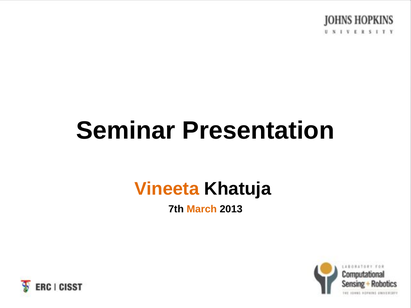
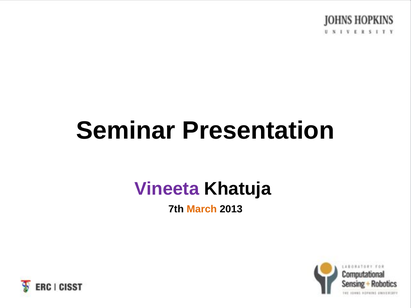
Vineeta colour: orange -> purple
